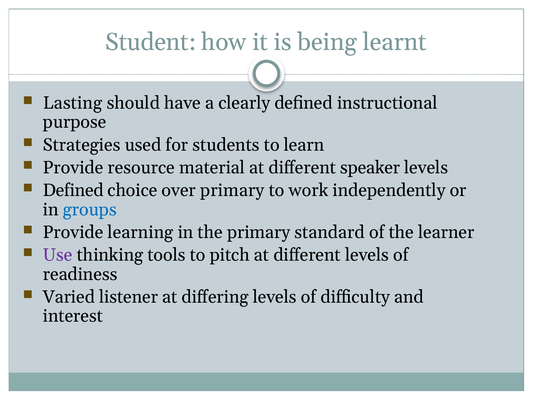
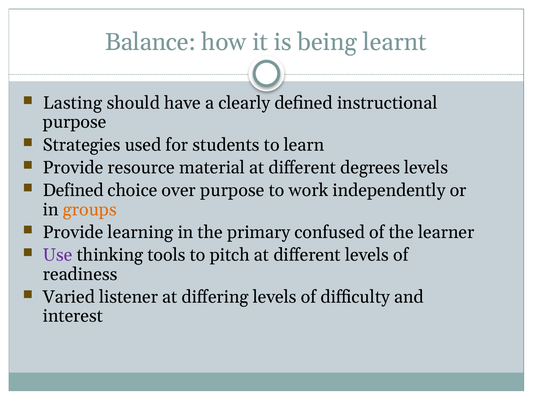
Student: Student -> Balance
speaker: speaker -> degrees
over primary: primary -> purpose
groups colour: blue -> orange
standard: standard -> confused
